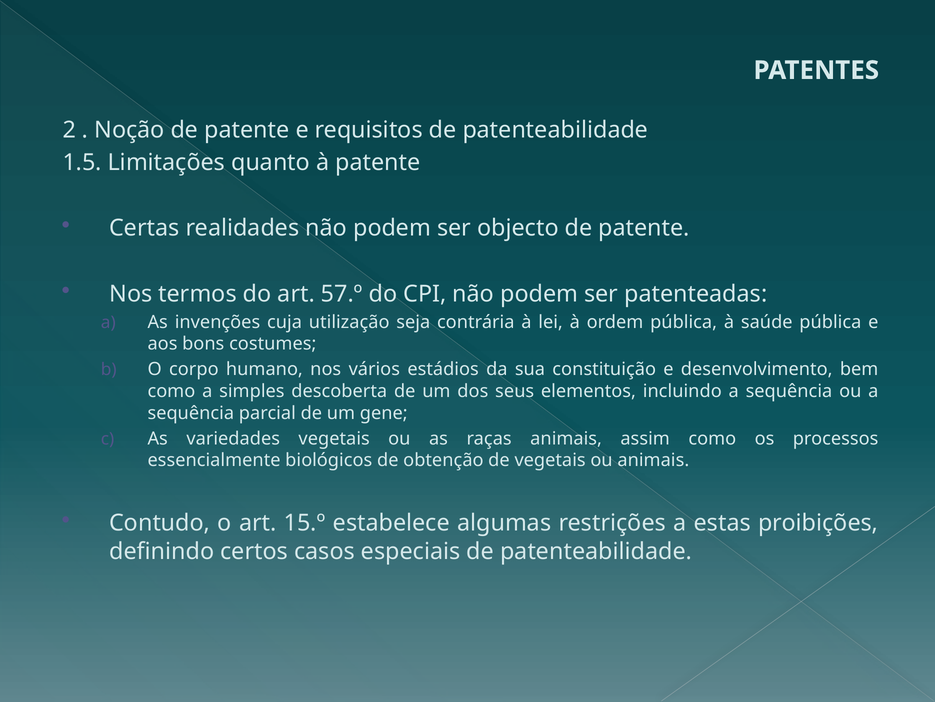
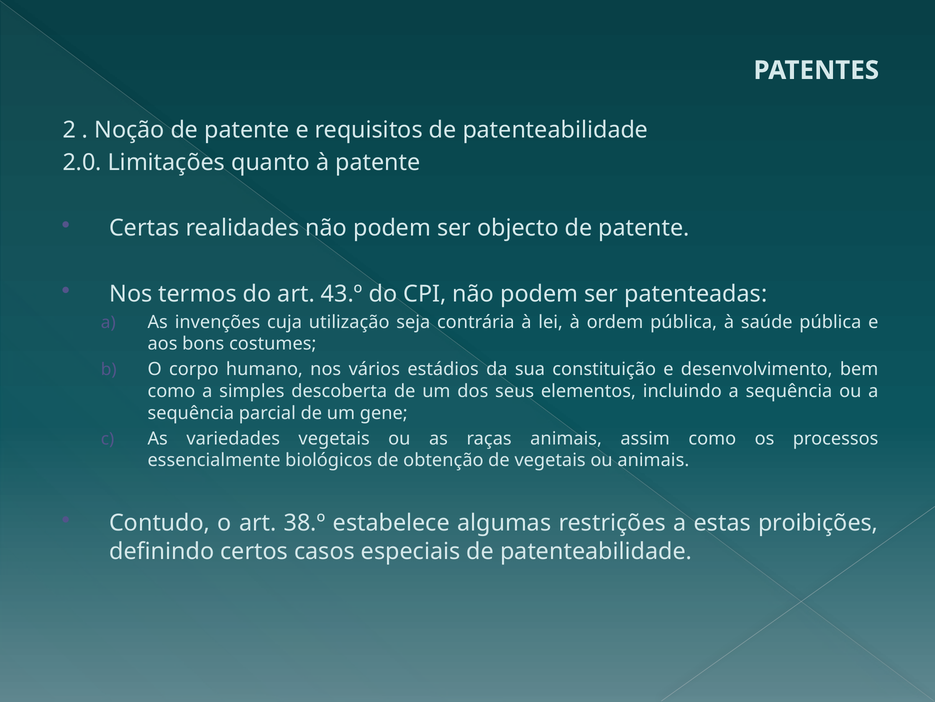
1.5: 1.5 -> 2.0
57.º: 57.º -> 43.º
15.º: 15.º -> 38.º
